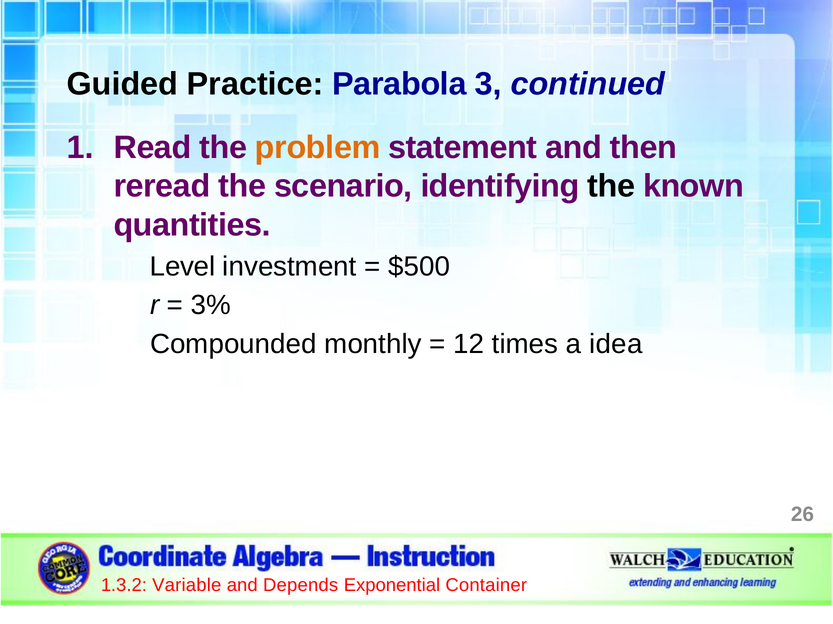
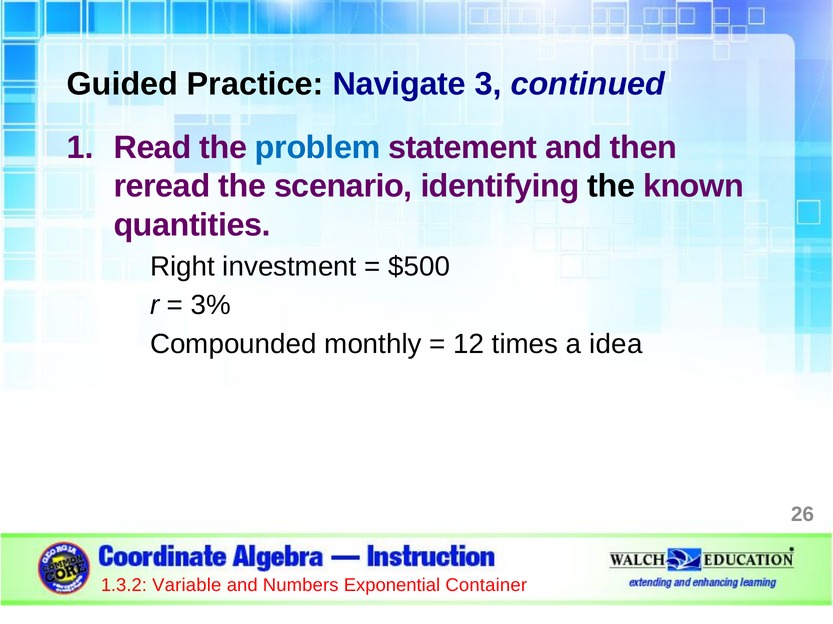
Parabola: Parabola -> Navigate
problem colour: orange -> blue
Level: Level -> Right
Depends: Depends -> Numbers
